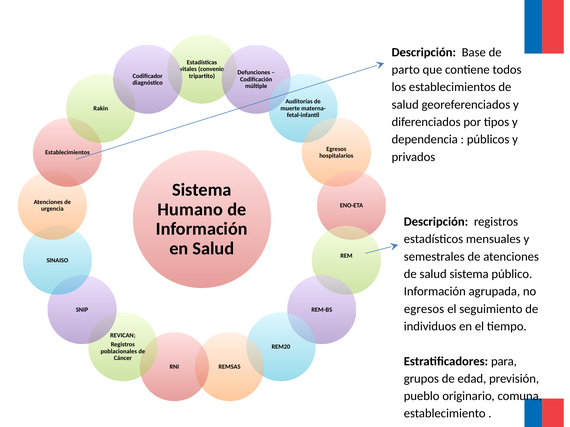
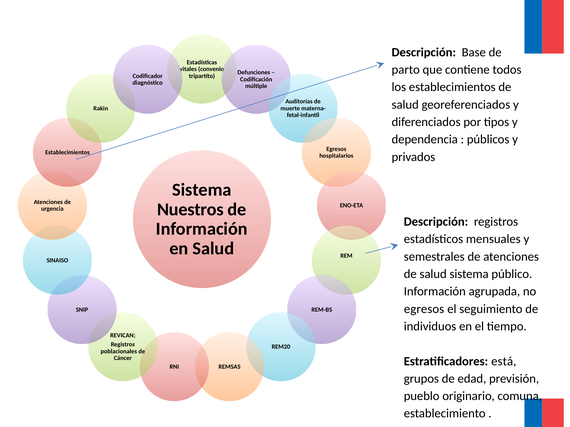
Humano: Humano -> Nuestros
para: para -> está
